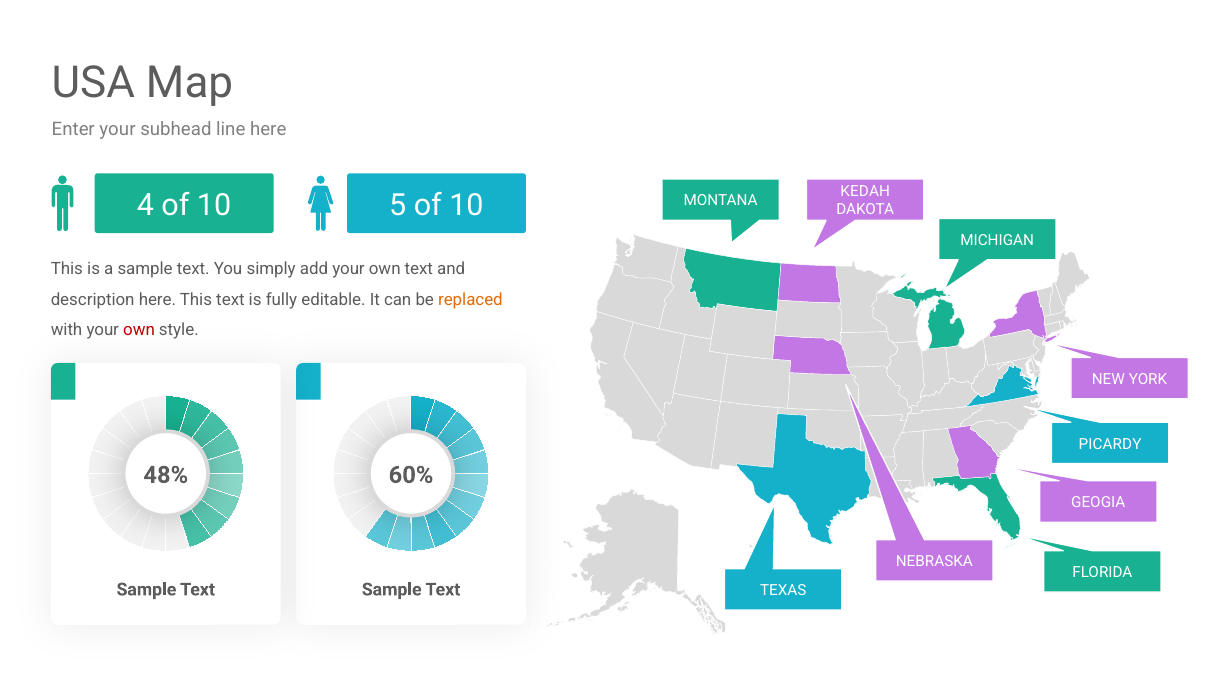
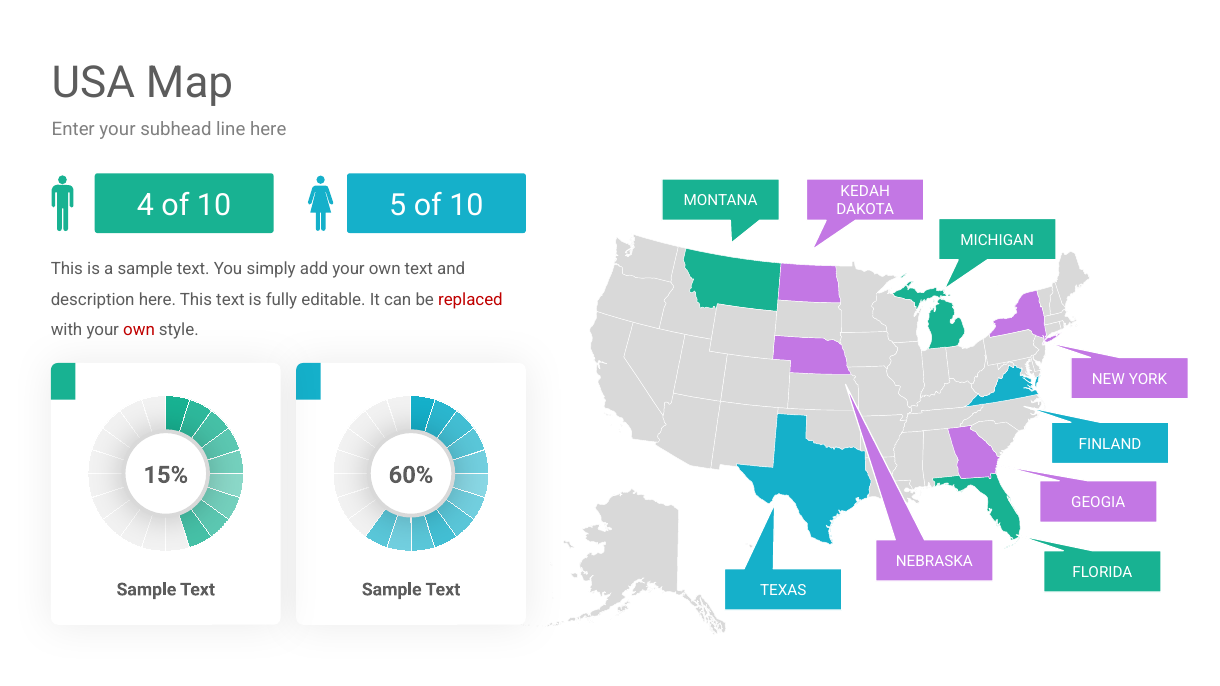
replaced colour: orange -> red
PICARDY: PICARDY -> FINLAND
48%: 48% -> 15%
